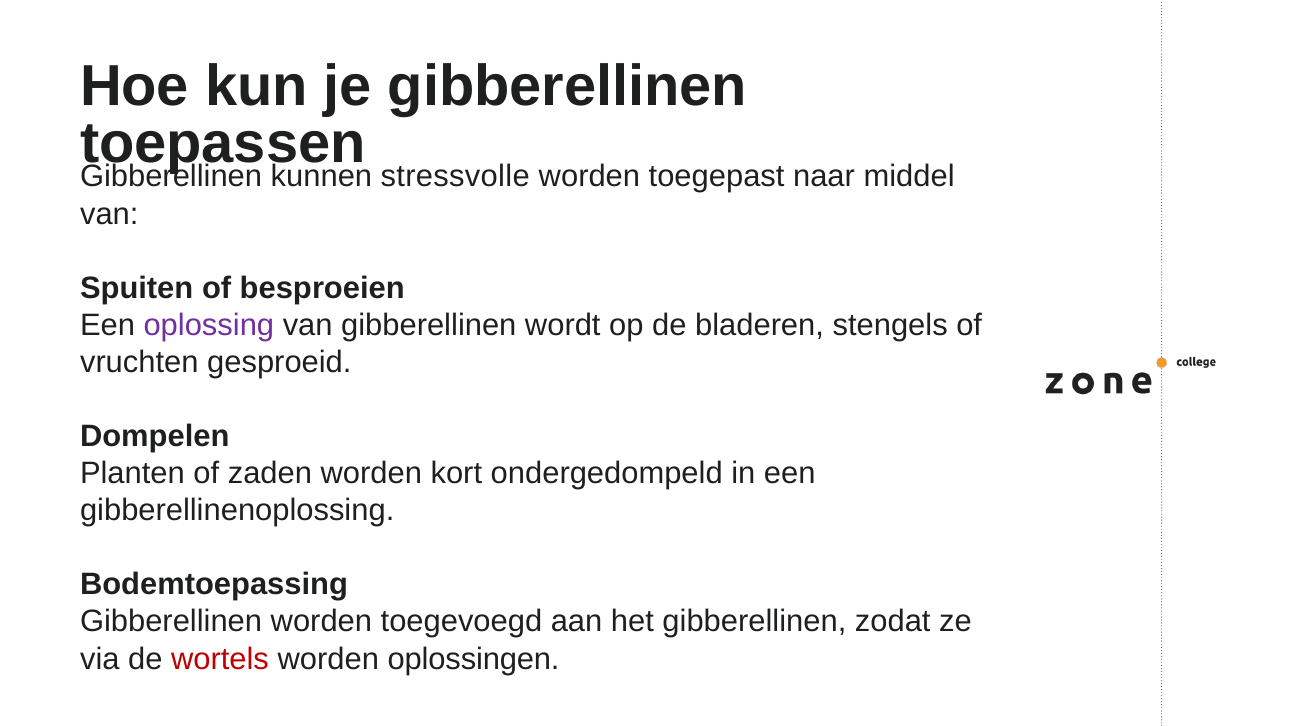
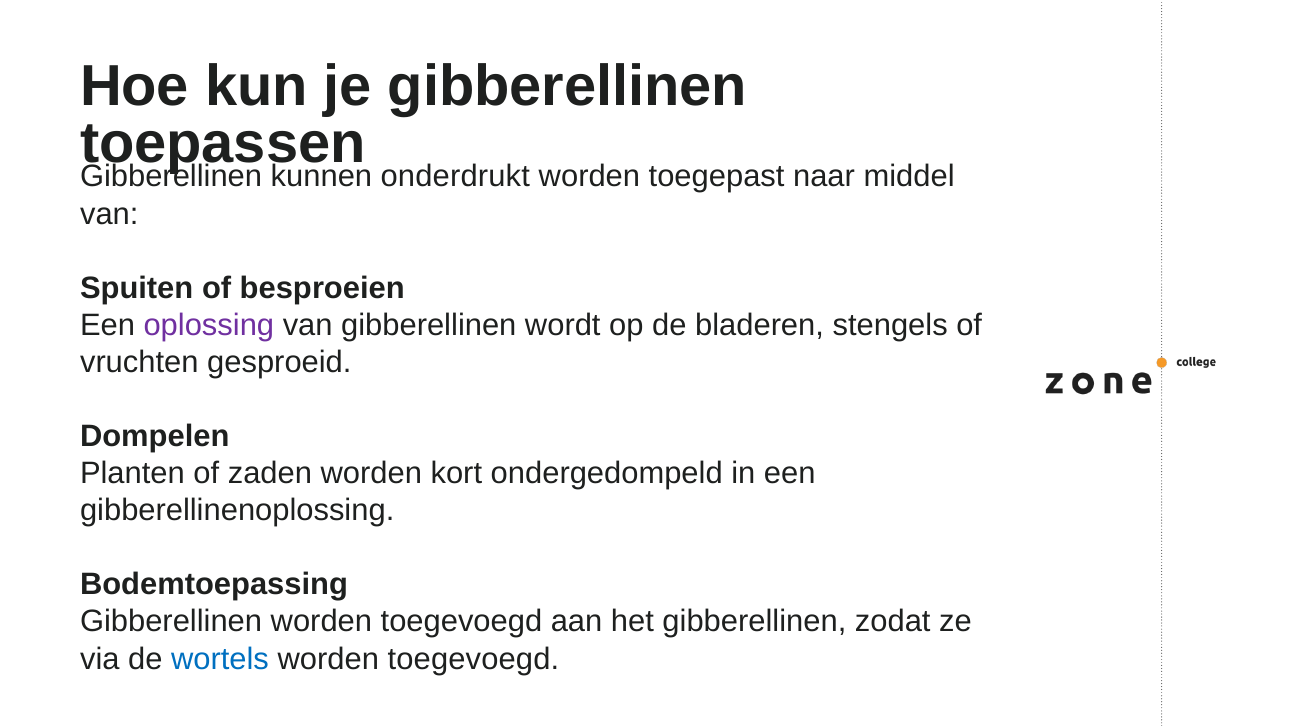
stressvolle: stressvolle -> onderdrukt
wortels colour: red -> blue
oplossingen at (474, 659): oplossingen -> toegevoegd
